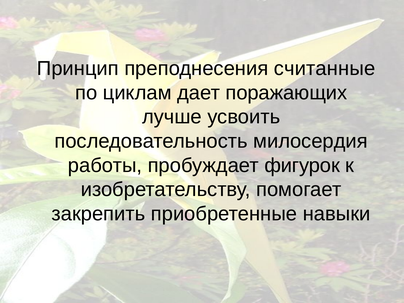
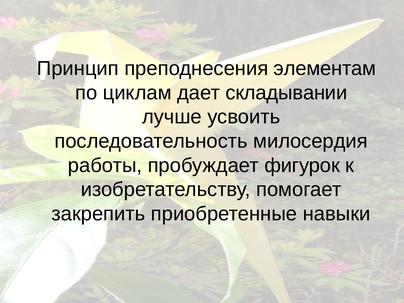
считанные: считанные -> элементам
поражающих: поражающих -> складывании
